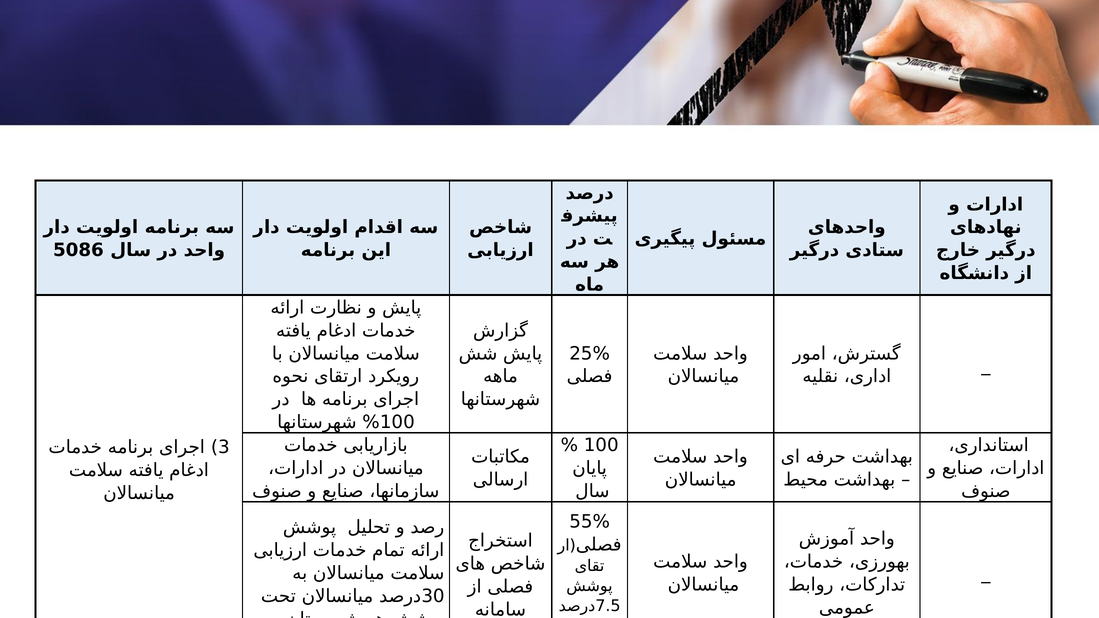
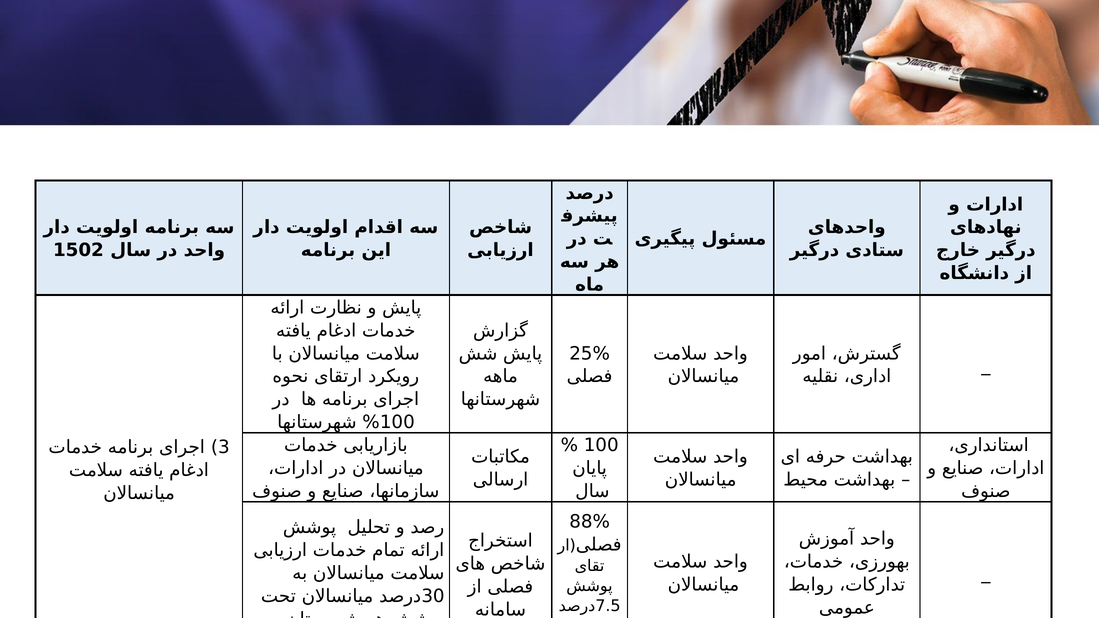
5086: 5086 -> 1502
55%: 55% -> 88%
